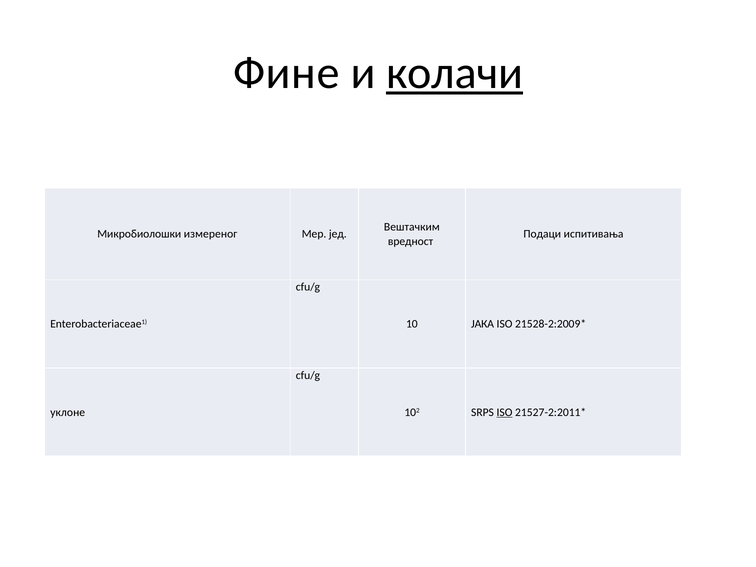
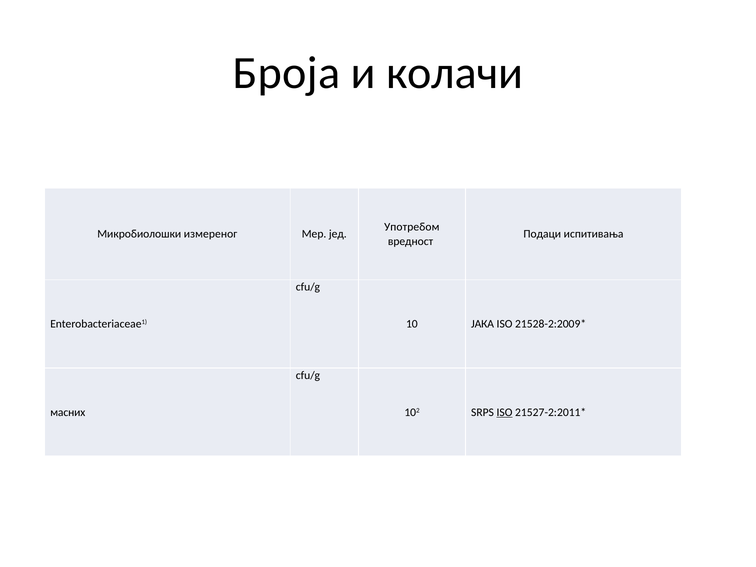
Фине: Фине -> Броја
колачи underline: present -> none
Вештачким: Вештачким -> Употребом
уклоне: уклоне -> масних
